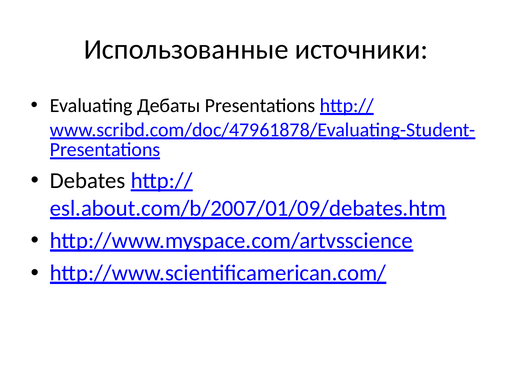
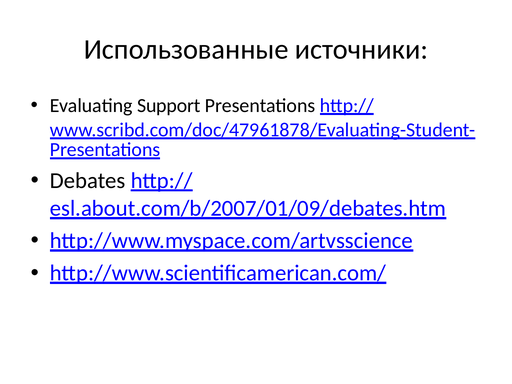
Дебаты: Дебаты -> Support
